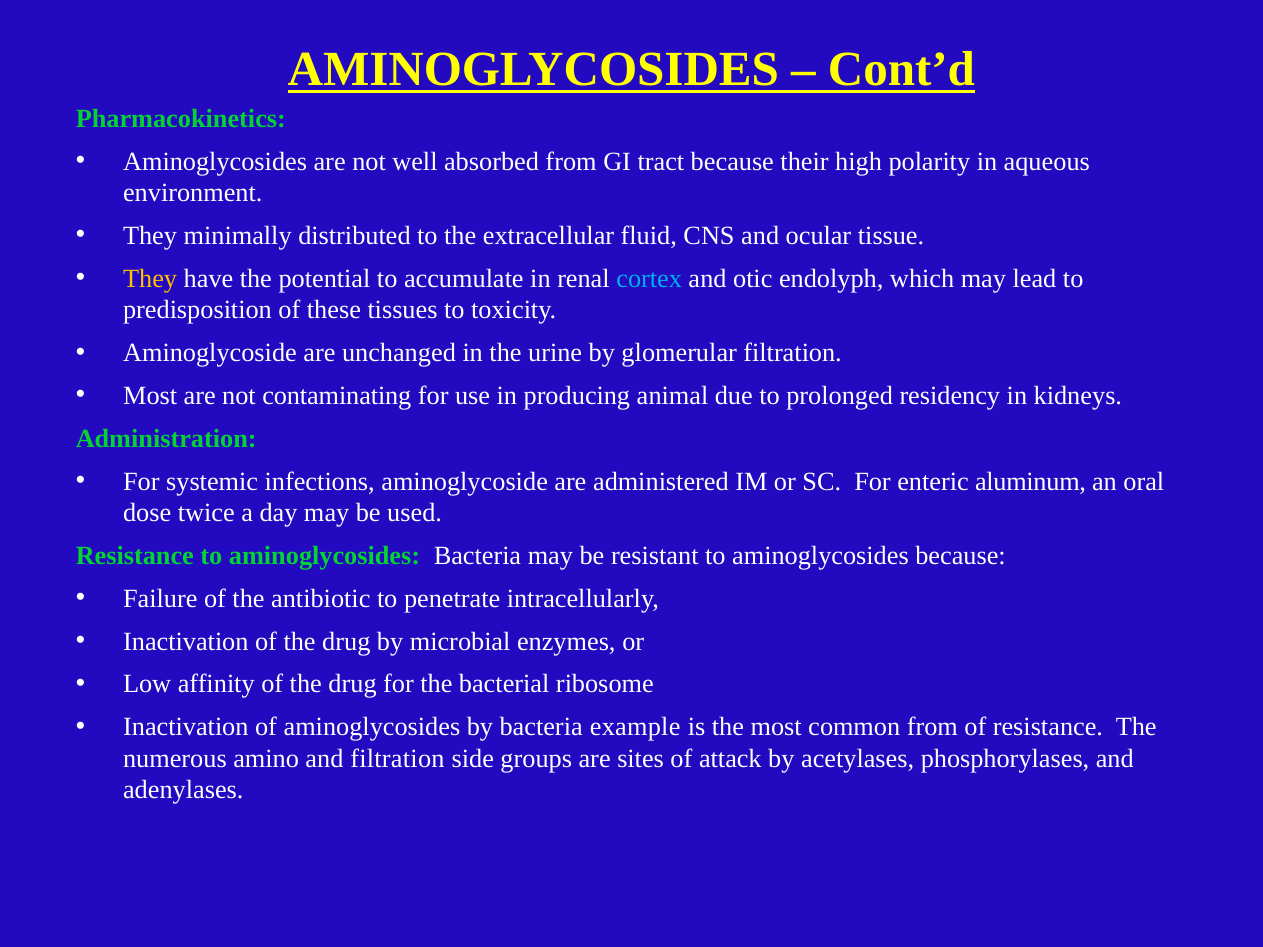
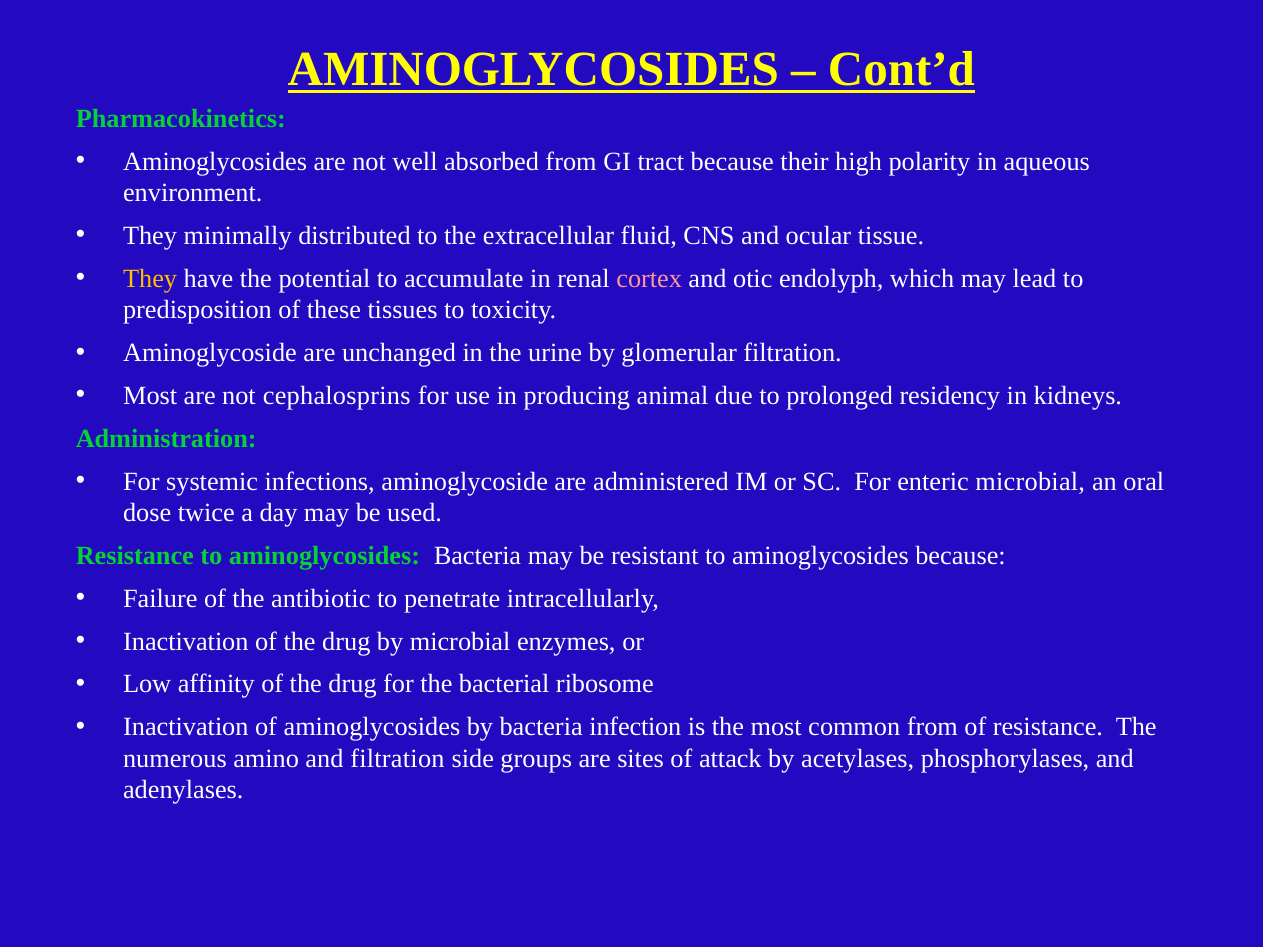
cortex colour: light blue -> pink
contaminating: contaminating -> cephalosprins
enteric aluminum: aluminum -> microbial
example: example -> infection
